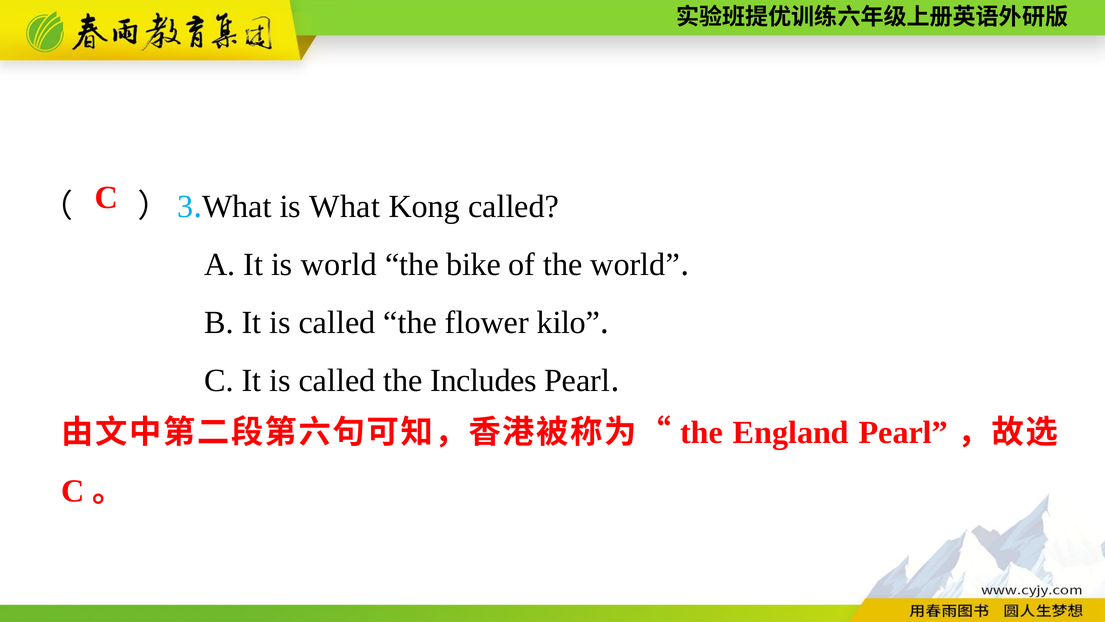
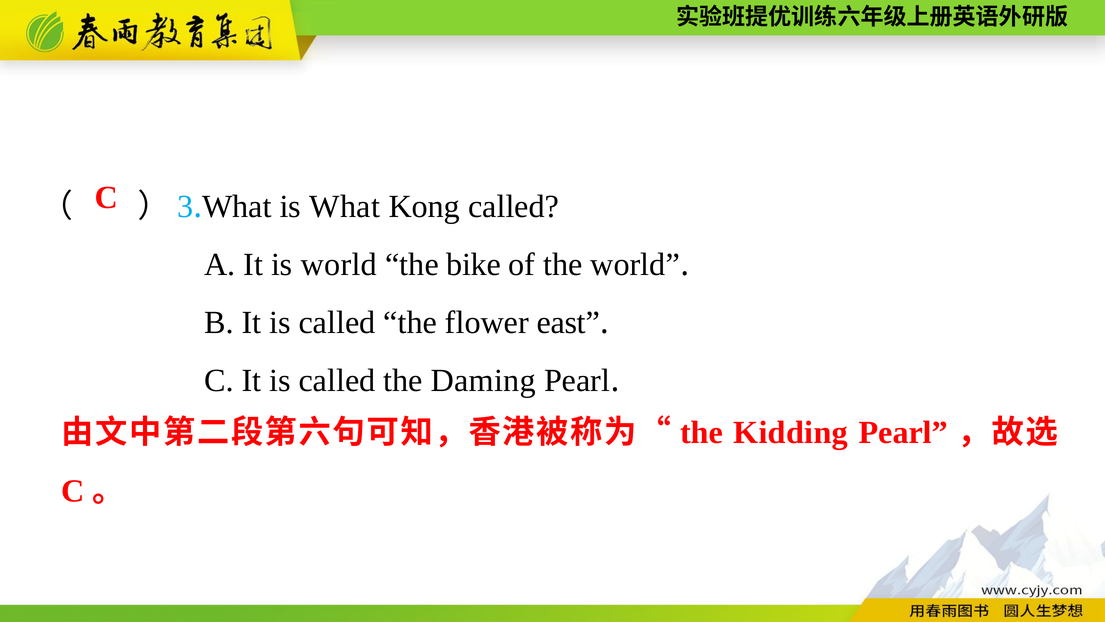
kilo: kilo -> east
Includes: Includes -> Daming
England: England -> Kidding
